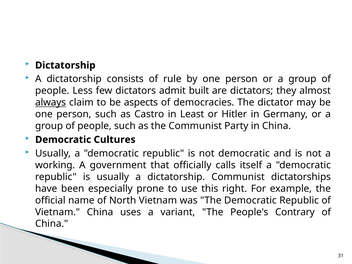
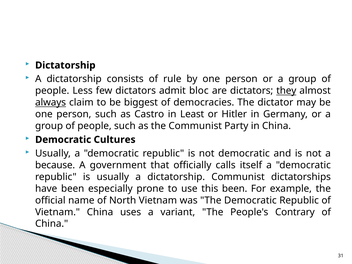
built: built -> bloc
they underline: none -> present
aspects: aspects -> biggest
working: working -> because
this right: right -> been
